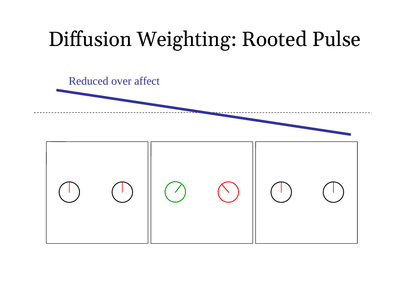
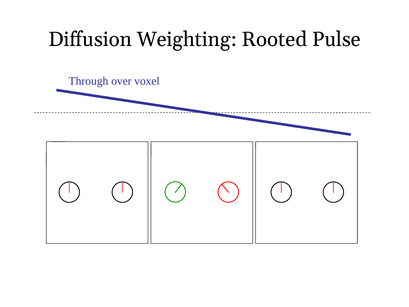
Reduced: Reduced -> Through
affect: affect -> voxel
